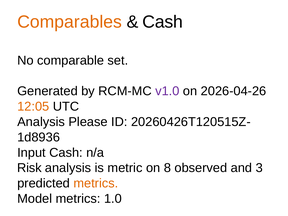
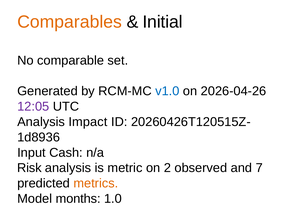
Cash at (163, 22): Cash -> Initial
v1.0 colour: purple -> blue
12:05 colour: orange -> purple
Please: Please -> Impact
8: 8 -> 2
3: 3 -> 7
Model metrics: metrics -> months
